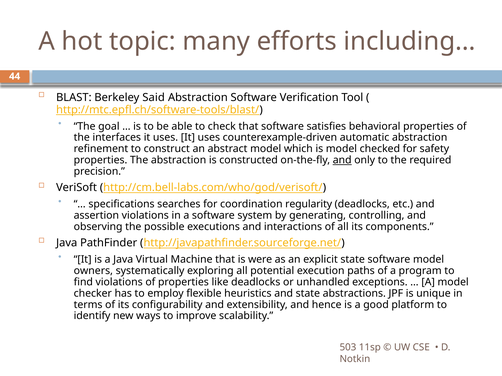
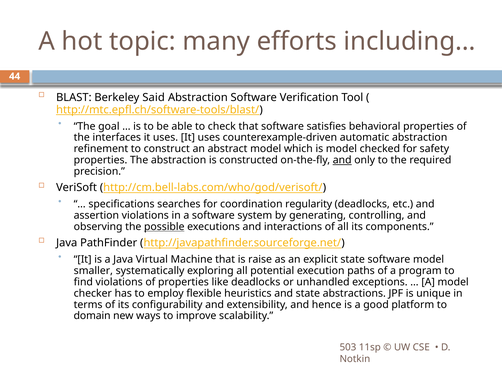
possible underline: none -> present
were: were -> raise
owners: owners -> smaller
identify: identify -> domain
